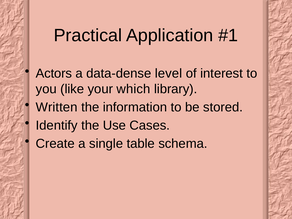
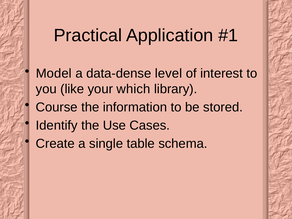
Actors: Actors -> Model
Written: Written -> Course
